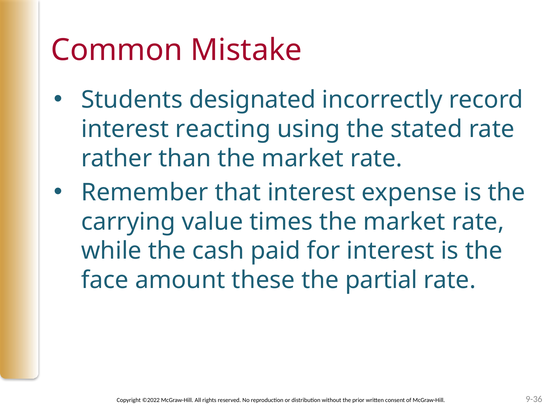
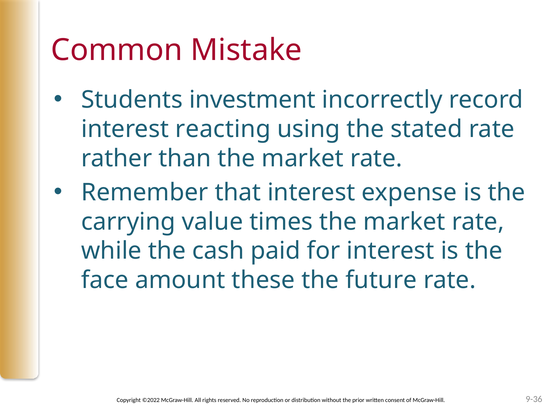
designated: designated -> investment
partial: partial -> future
